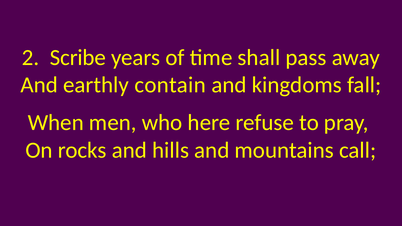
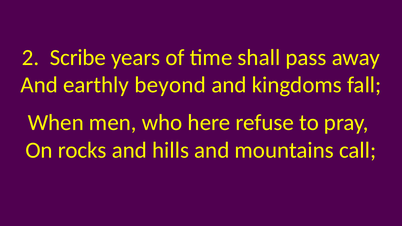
contain: contain -> beyond
